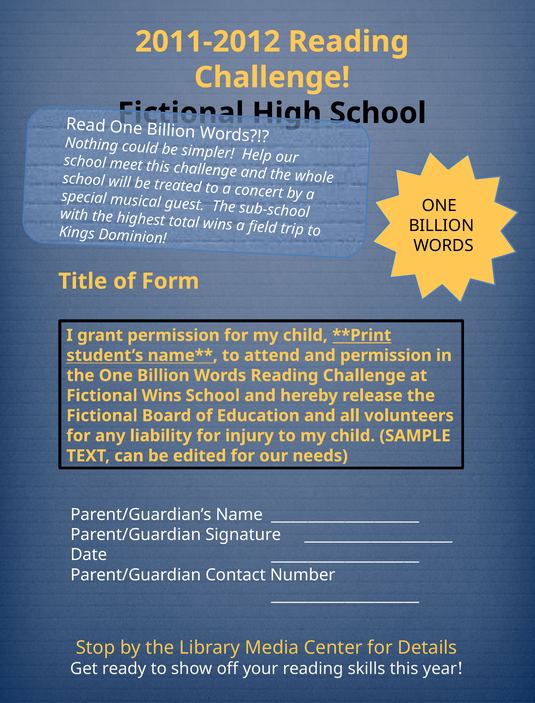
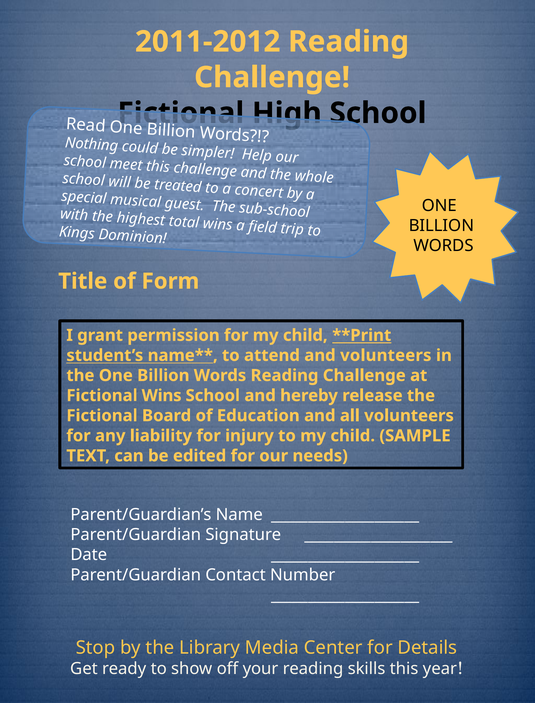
and permission: permission -> volunteers
